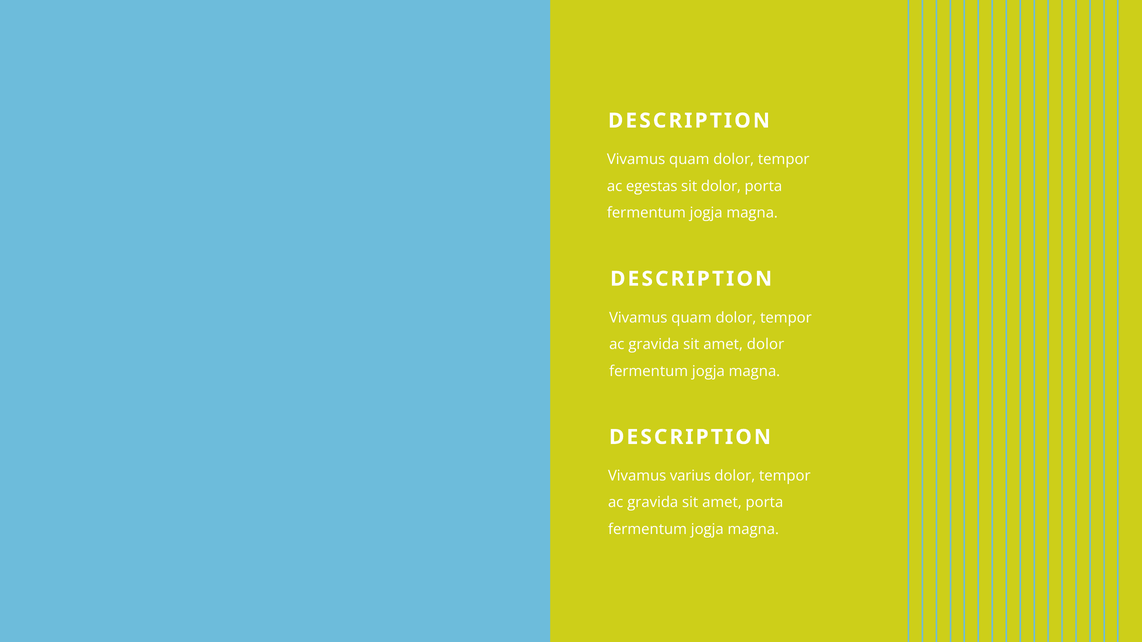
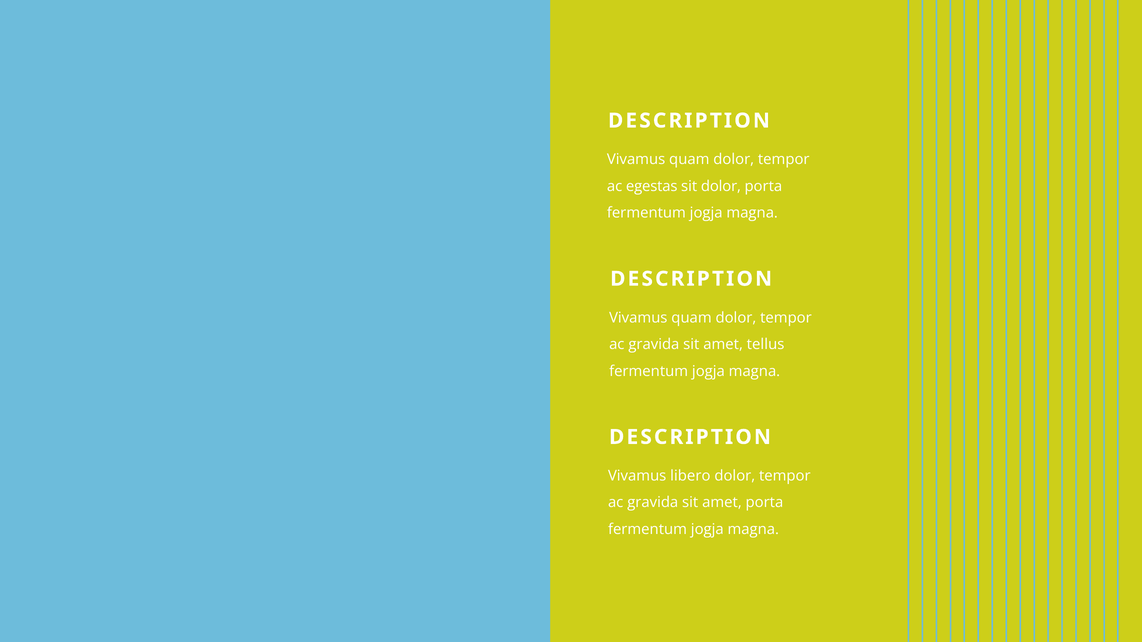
amet dolor: dolor -> tellus
varius: varius -> libero
